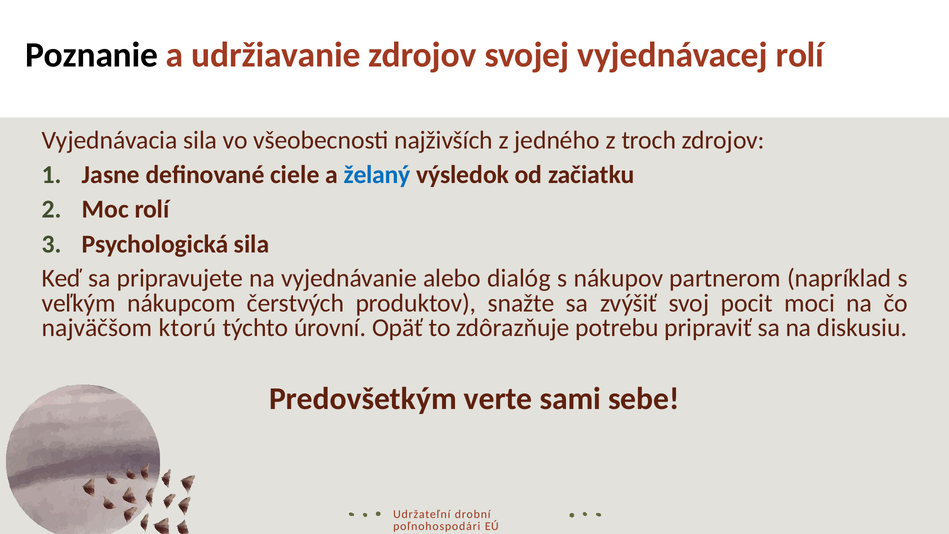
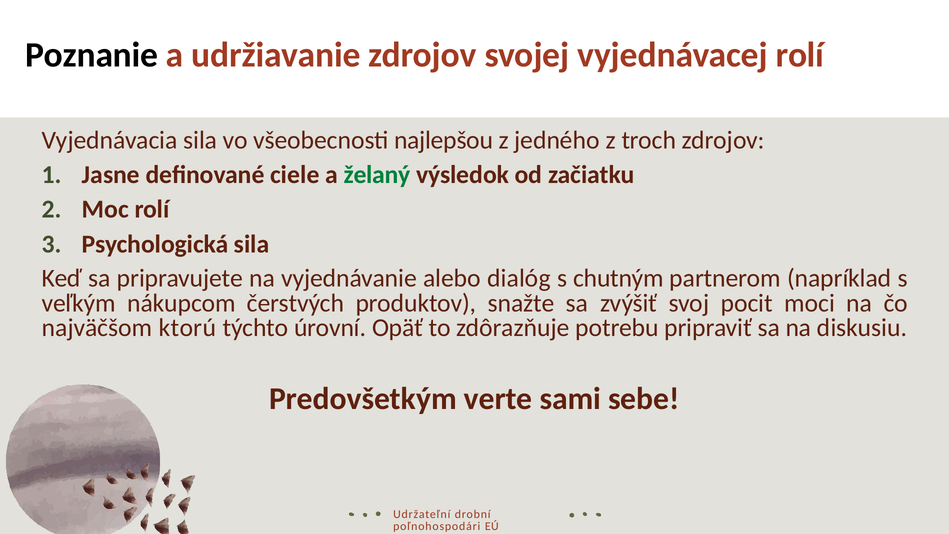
najživších: najživších -> najlepšou
želaný colour: blue -> green
nákupov: nákupov -> chutným
